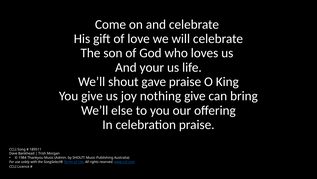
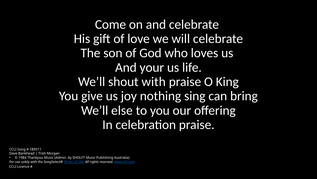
shout gave: gave -> with
nothing give: give -> sing
